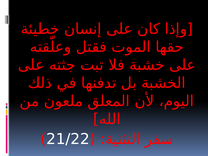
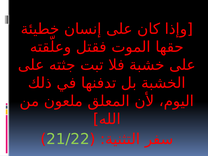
21/22 colour: white -> light green
